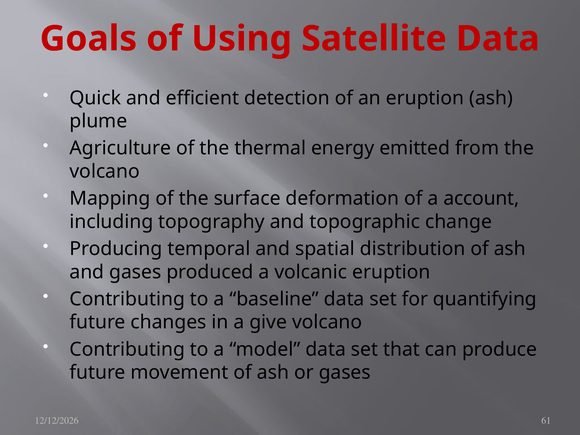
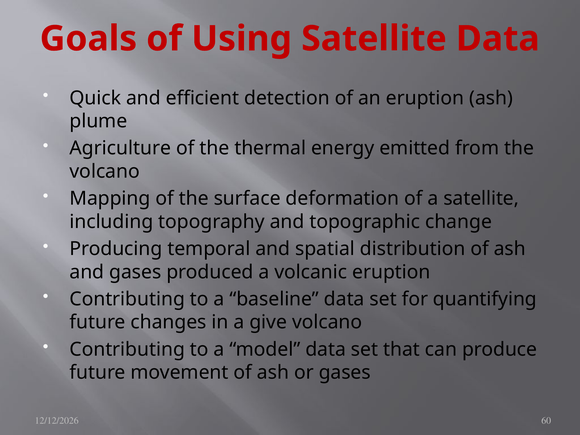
a account: account -> satellite
61: 61 -> 60
